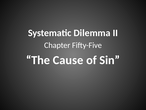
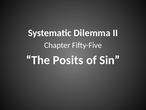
Cause: Cause -> Posits
